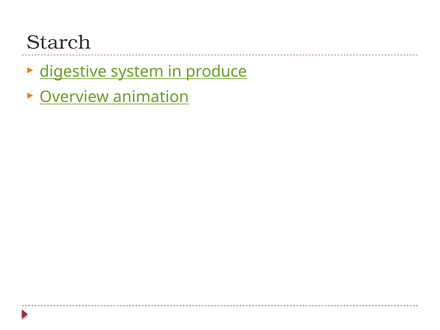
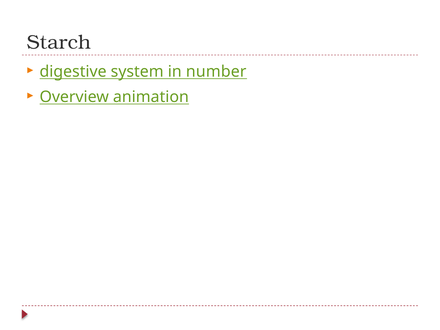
produce: produce -> number
